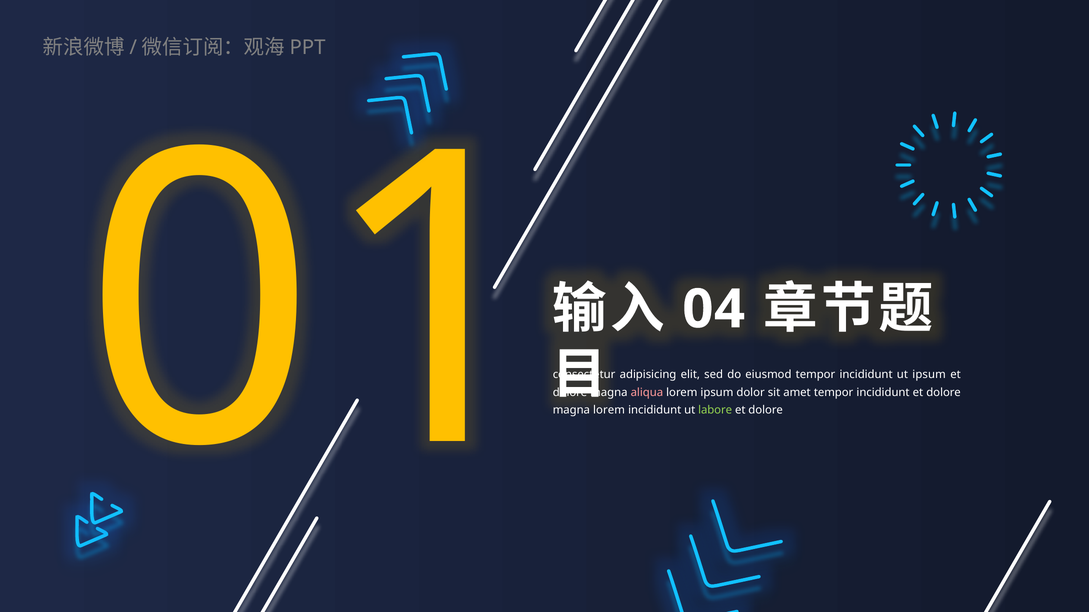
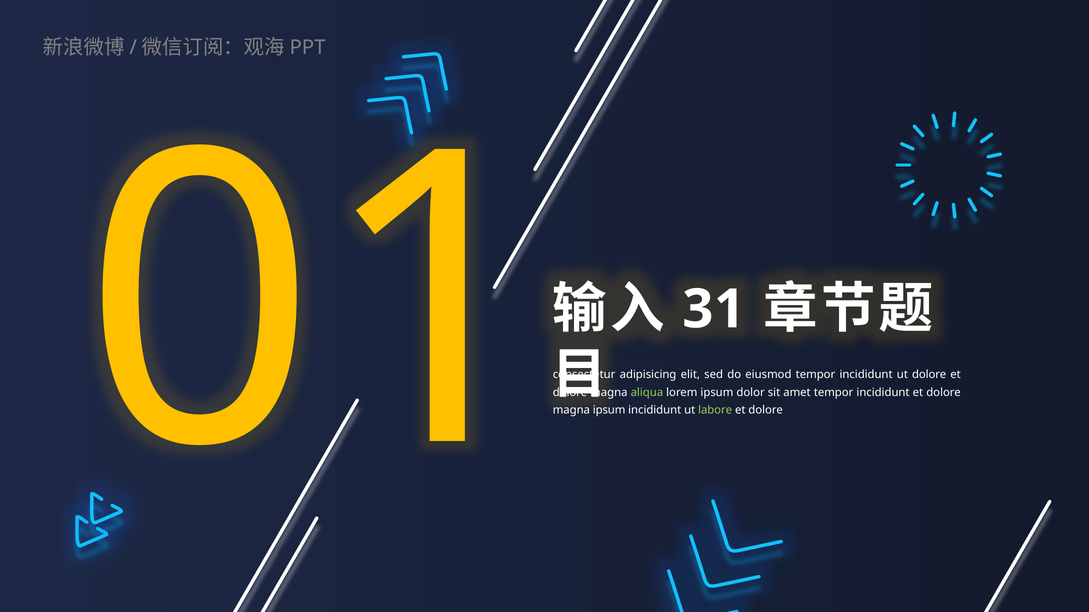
04: 04 -> 31
ut ipsum: ipsum -> dolore
aliqua colour: pink -> light green
magna lorem: lorem -> ipsum
